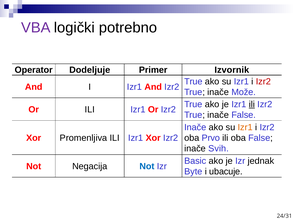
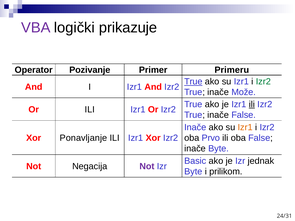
potrebno: potrebno -> prikazuje
Dodeljuje: Dodeljuje -> Pozivanje
Izvornik: Izvornik -> Primeru
True at (193, 82) underline: none -> present
Izr2 at (263, 82) colour: red -> green
Promenljiva: Promenljiva -> Ponavljanje
inače Svih: Svih -> Byte
Not at (147, 166) colour: blue -> purple
ubacuje: ubacuje -> prilikom
